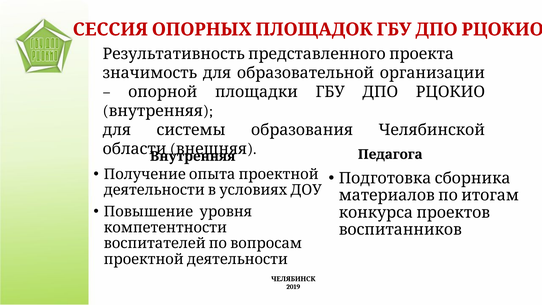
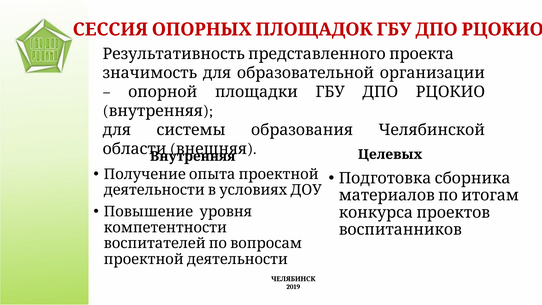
Педагога: Педагога -> Целевых
